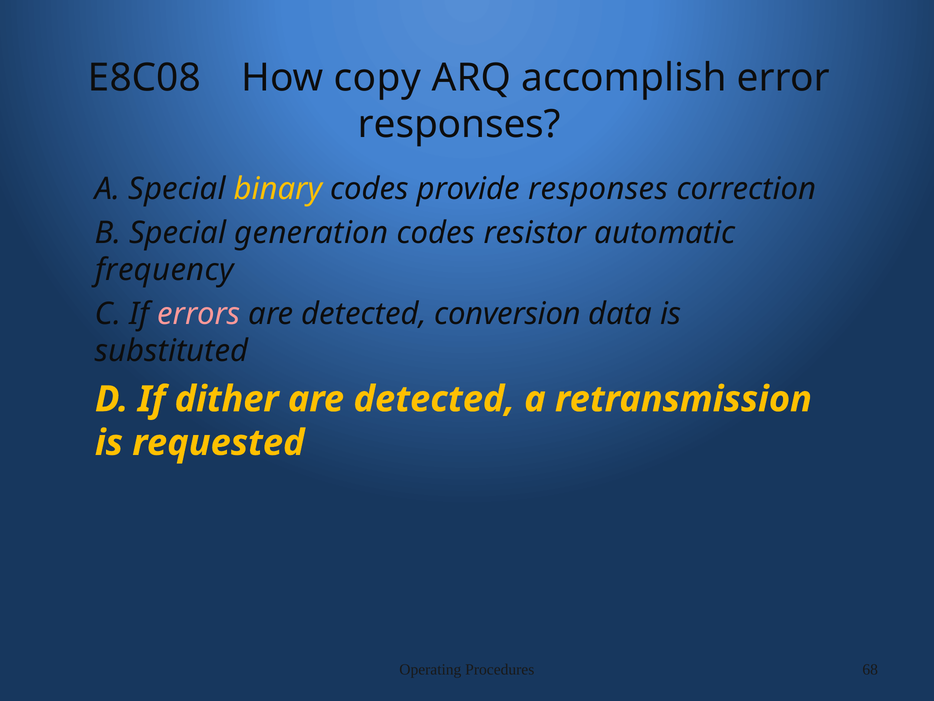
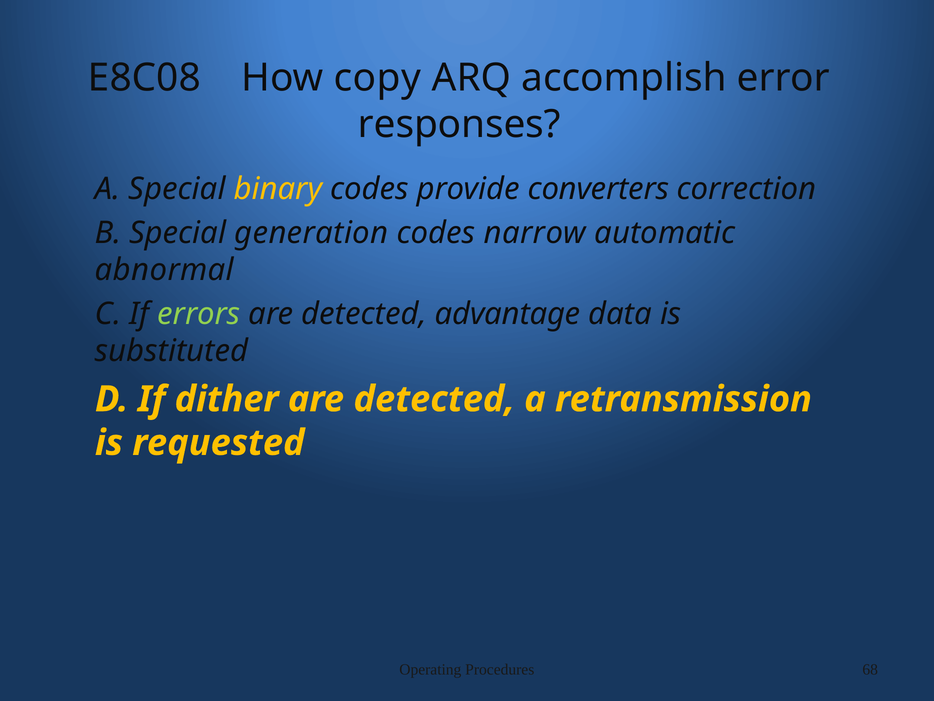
provide responses: responses -> converters
resistor: resistor -> narrow
frequency: frequency -> abnormal
errors colour: pink -> light green
conversion: conversion -> advantage
